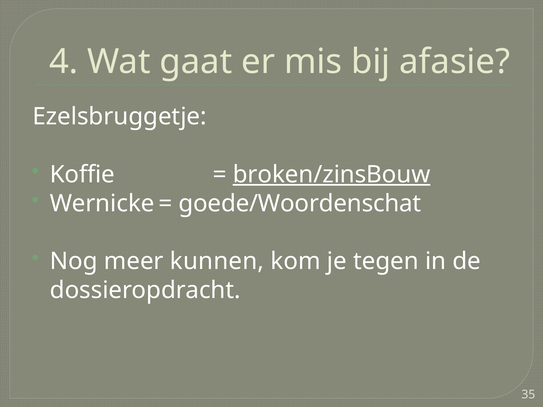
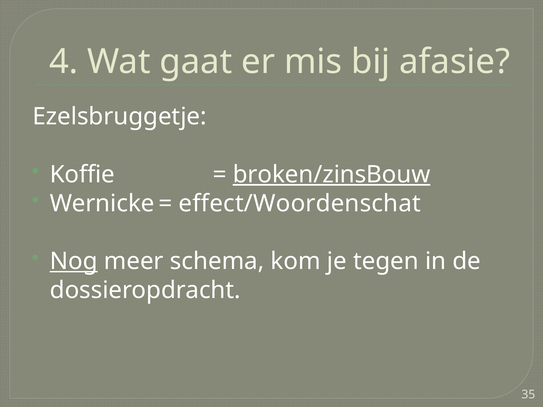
goede/Woordenschat: goede/Woordenschat -> effect/Woordenschat
Nog underline: none -> present
kunnen: kunnen -> schema
